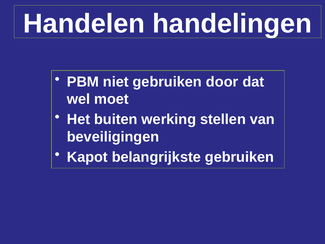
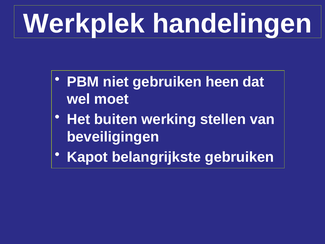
Handelen: Handelen -> Werkplek
door: door -> heen
